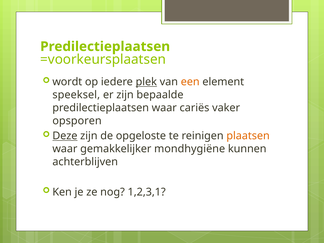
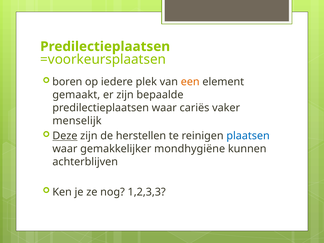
wordt: wordt -> boren
plek underline: present -> none
speeksel: speeksel -> gemaakt
opsporen: opsporen -> menselijk
opgeloste: opgeloste -> herstellen
plaatsen colour: orange -> blue
1,2,3,1: 1,2,3,1 -> 1,2,3,3
